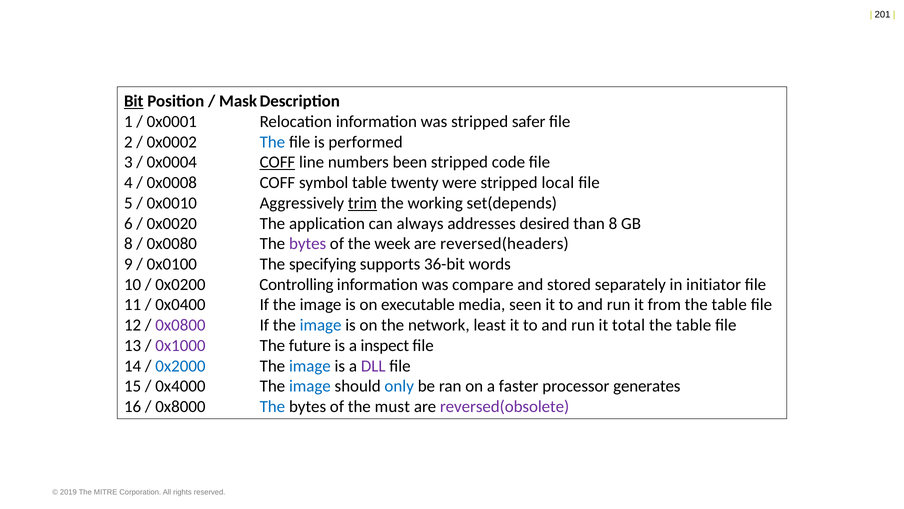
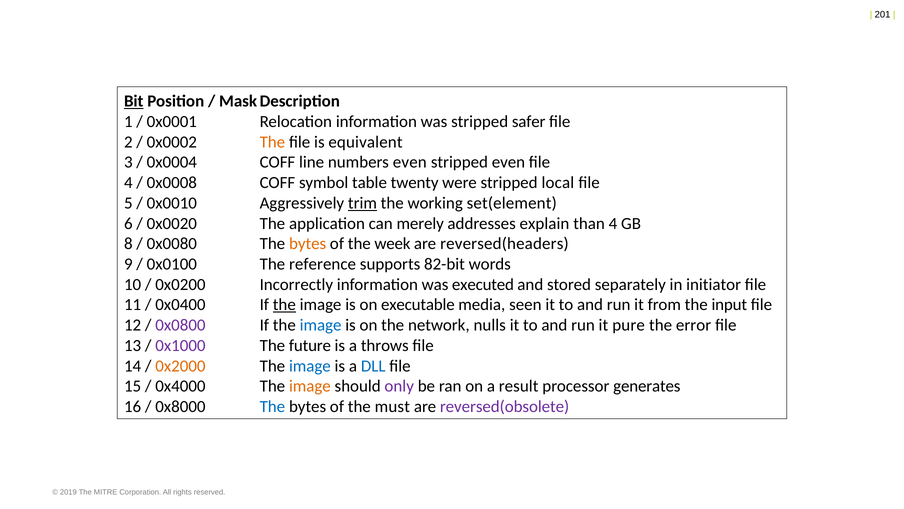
The at (272, 142) colour: blue -> orange
performed: performed -> equivalent
COFF at (277, 162) underline: present -> none
numbers been: been -> even
stripped code: code -> even
set(depends: set(depends -> set(element
always: always -> merely
desired: desired -> explain
than 8: 8 -> 4
bytes at (308, 244) colour: purple -> orange
specifying: specifying -> reference
36-bit: 36-bit -> 82-bit
Controlling: Controlling -> Incorrectly
compare: compare -> executed
the at (284, 305) underline: none -> present
from the table: table -> input
least: least -> nulls
total: total -> pure
table at (694, 325): table -> error
inspect: inspect -> throws
0x2000 colour: blue -> orange
DLL colour: purple -> blue
image at (310, 386) colour: blue -> orange
only colour: blue -> purple
faster: faster -> result
